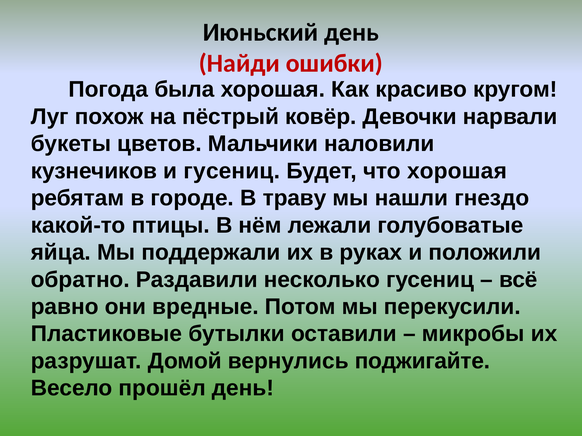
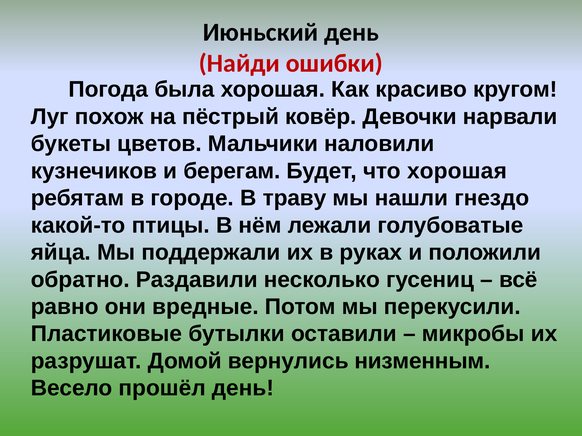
и гусениц: гусениц -> берегам
поджигайте: поджигайте -> низменным
